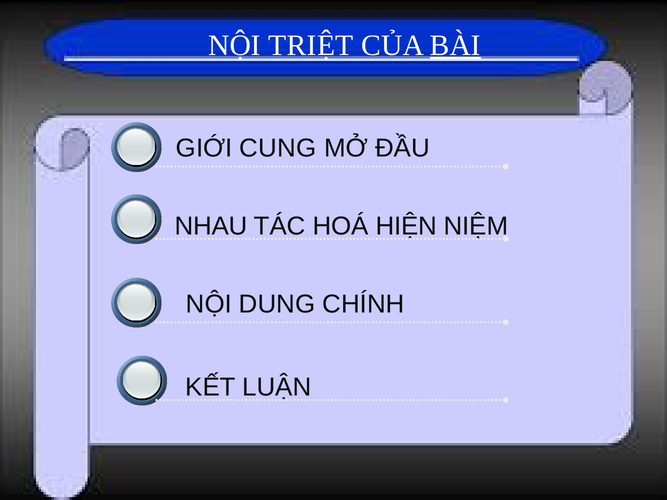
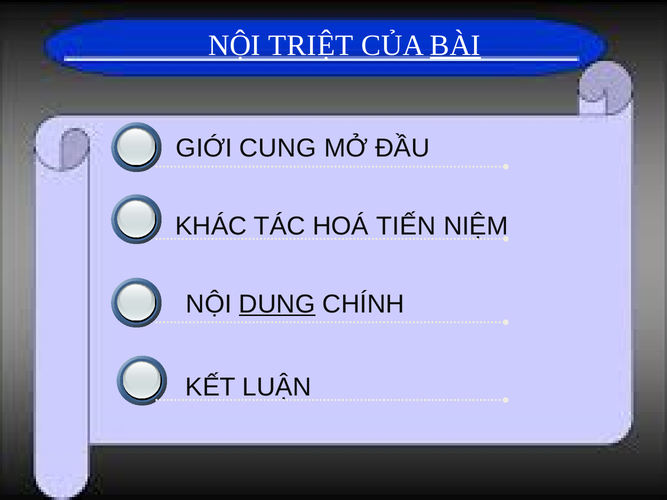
NHAU: NHAU -> KHÁC
HIỆN: HIỆN -> TIẾN
DUNG underline: none -> present
